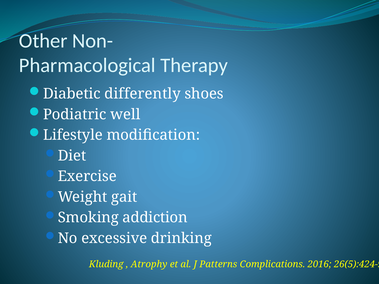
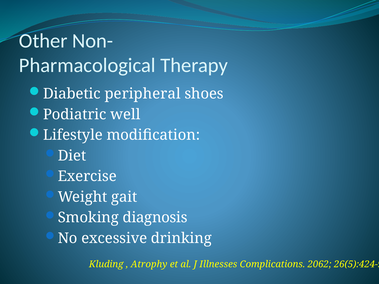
differently: differently -> peripheral
addiction: addiction -> diagnosis
Patterns: Patterns -> Illnesses
2016: 2016 -> 2062
